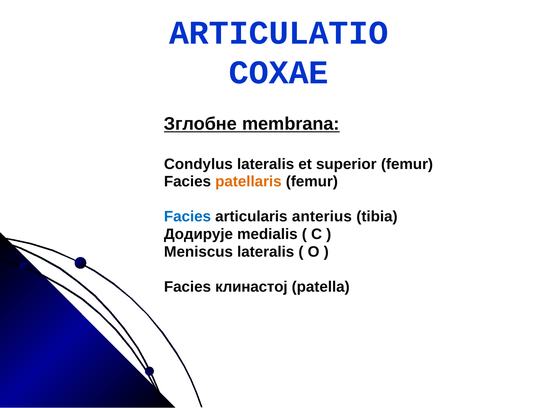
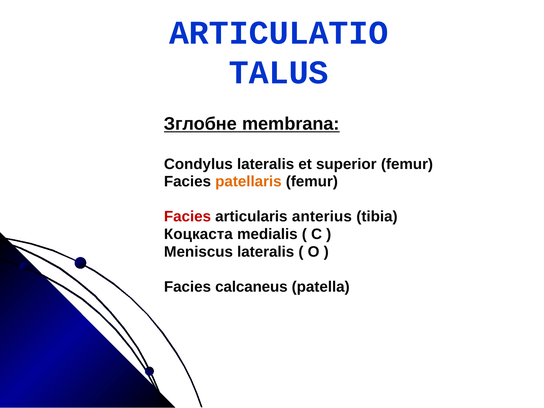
COXAE: COXAE -> TALUS
Facies at (188, 217) colour: blue -> red
Додирује: Додирује -> Коцкаста
клинастој: клинастој -> calcaneus
